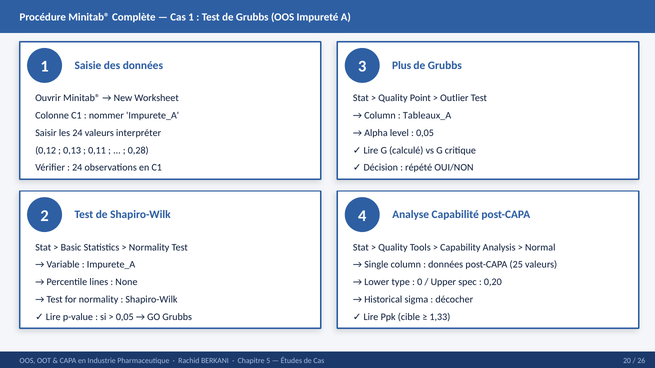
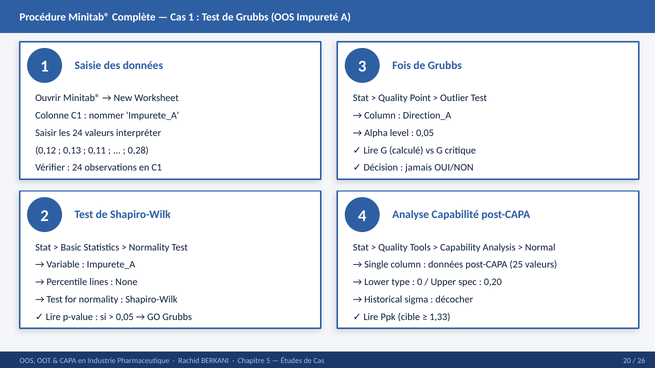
Plus: Plus -> Fois
Tableaux_A: Tableaux_A -> Direction_A
répété: répété -> jamais
